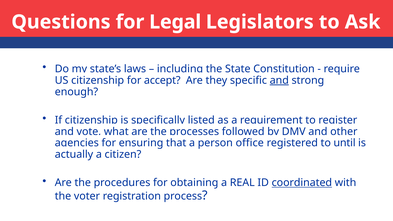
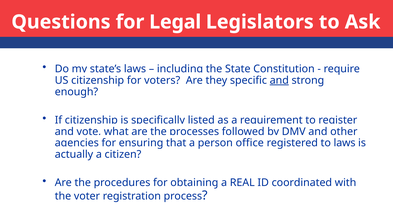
accept: accept -> voters
to until: until -> laws
coordinated underline: present -> none
